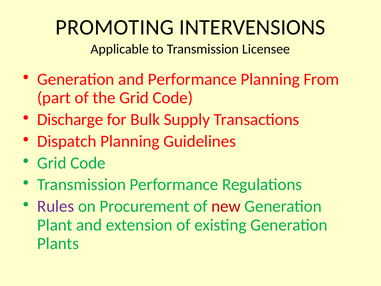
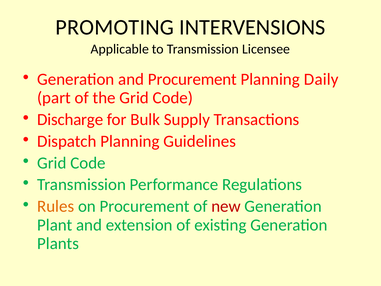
and Performance: Performance -> Procurement
From: From -> Daily
Rules colour: purple -> orange
